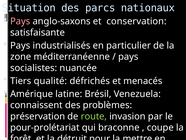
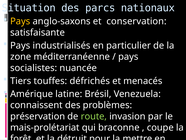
Pays at (20, 21) colour: pink -> yellow
qualité: qualité -> touffes
pour-prolétariat: pour-prolétariat -> mais-prolétariat
